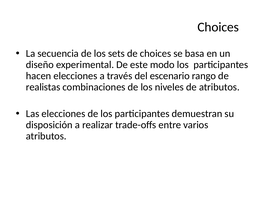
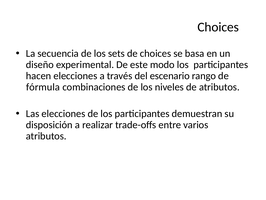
realistas: realistas -> fórmula
